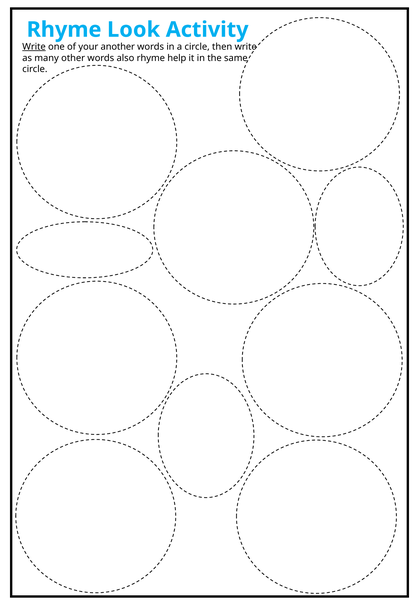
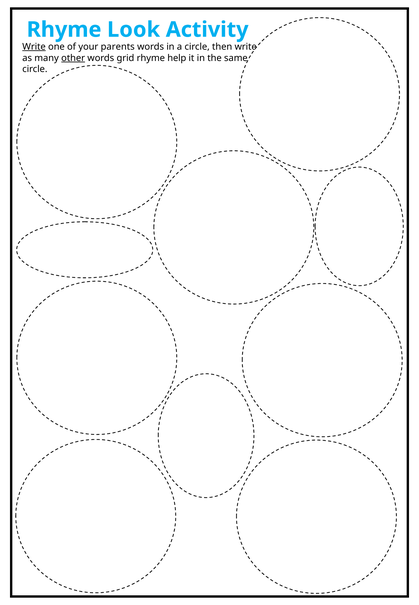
another: another -> parents
other underline: none -> present
also: also -> grid
